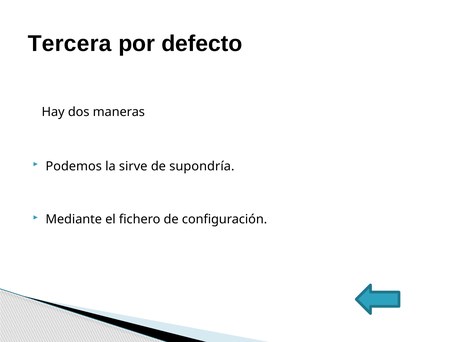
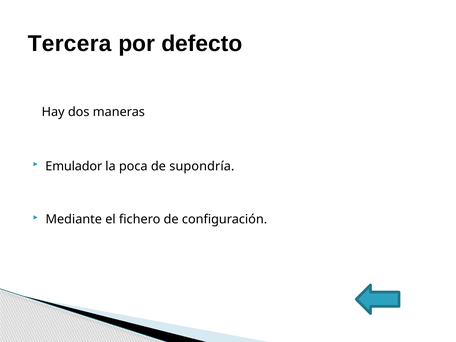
Podemos: Podemos -> Emulador
sirve: sirve -> poca
